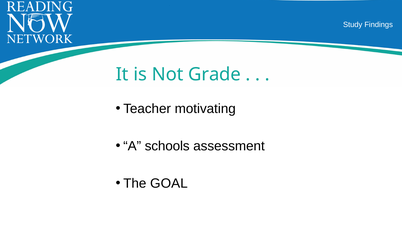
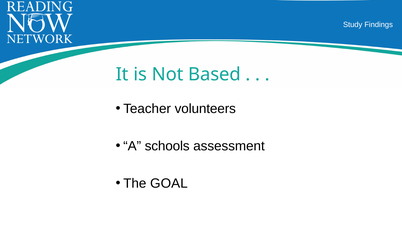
Grade: Grade -> Based
motivating: motivating -> volunteers
